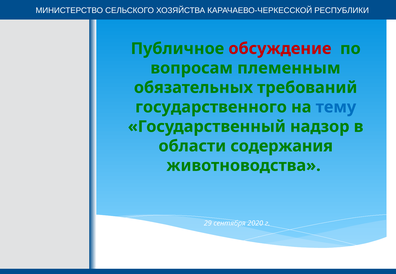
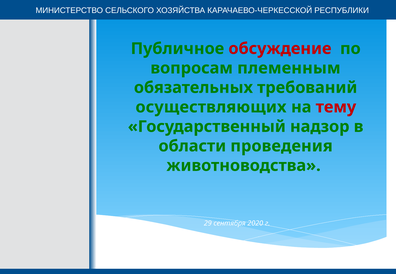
государственного: государственного -> осуществляющих
тему colour: blue -> red
содержания: содержания -> проведения
